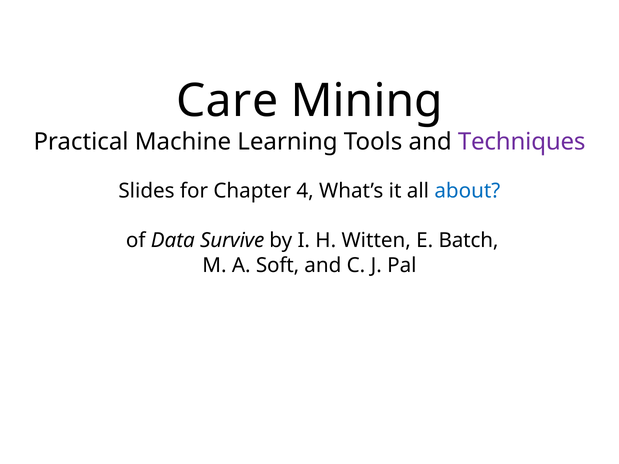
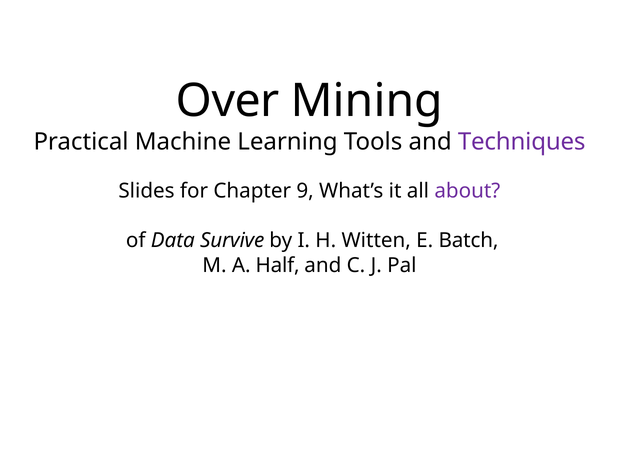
Care: Care -> Over
4: 4 -> 9
about colour: blue -> purple
Soft: Soft -> Half
